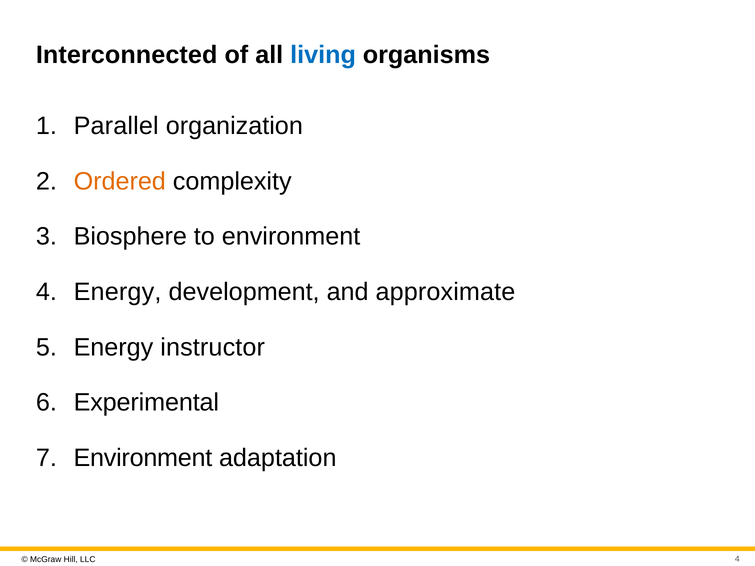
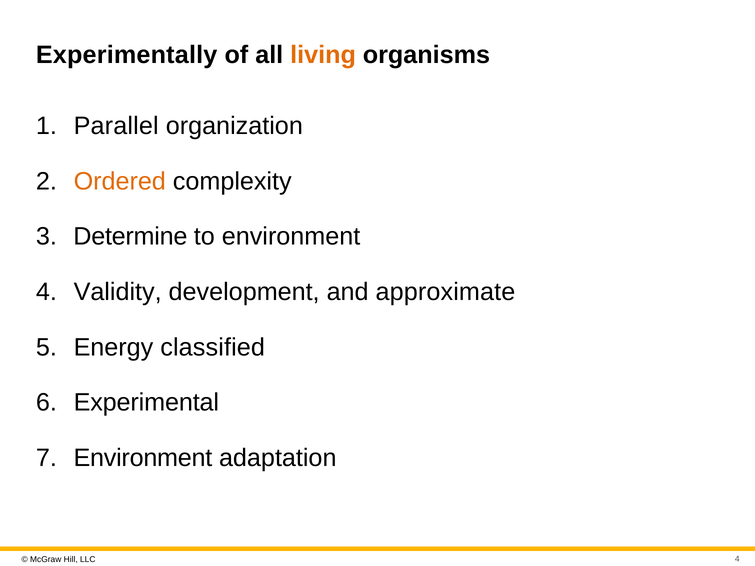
Interconnected: Interconnected -> Experimentally
living colour: blue -> orange
Biosphere: Biosphere -> Determine
4 Energy: Energy -> Validity
instructor: instructor -> classified
